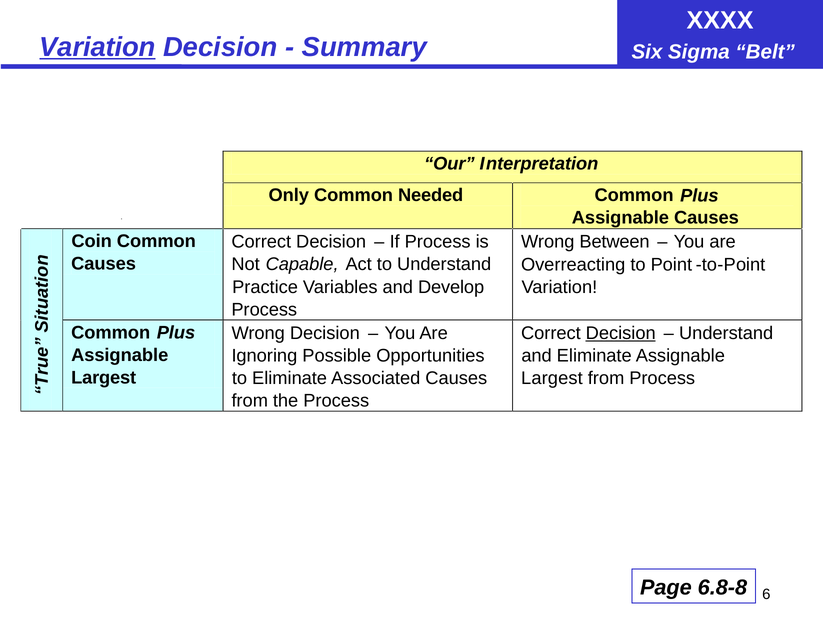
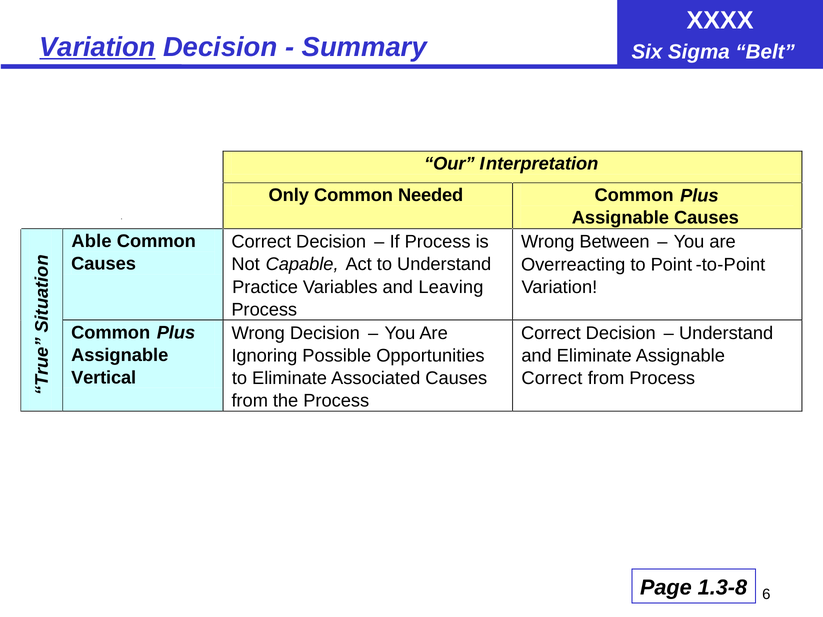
Coin: Coin -> Able
Develop: Develop -> Leaving
Decision at (621, 333) underline: present -> none
Largest at (104, 378): Largest -> Vertical
Largest at (552, 378): Largest -> Correct
6.8-8: 6.8-8 -> 1.3-8
